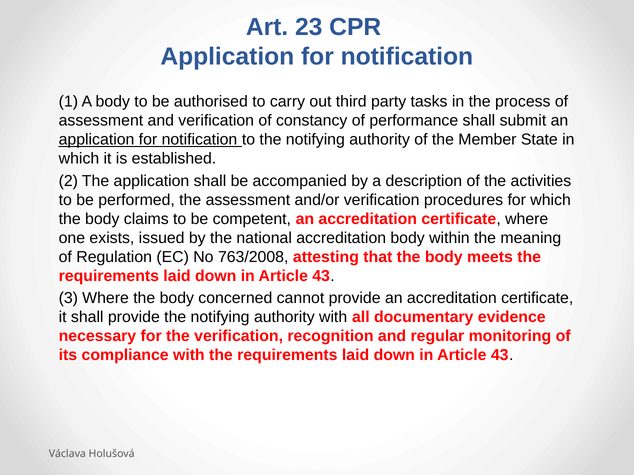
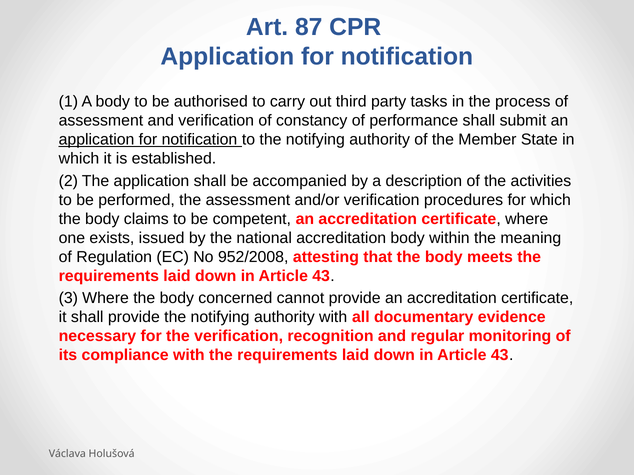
23: 23 -> 87
763/2008: 763/2008 -> 952/2008
